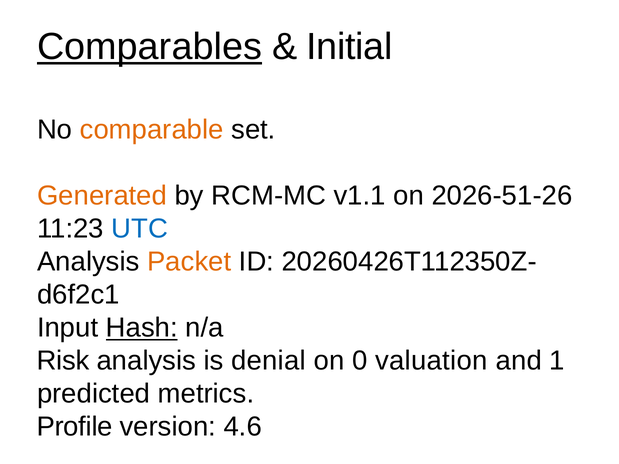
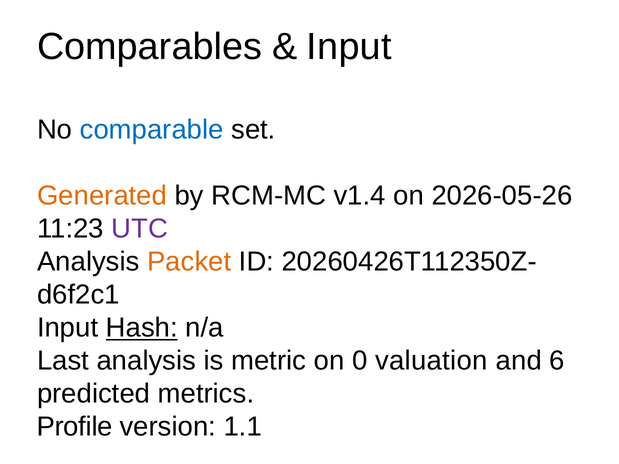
Comparables underline: present -> none
Initial at (349, 47): Initial -> Input
comparable colour: orange -> blue
v1.1: v1.1 -> v1.4
2026-51-26: 2026-51-26 -> 2026-05-26
UTC colour: blue -> purple
Risk: Risk -> Last
denial: denial -> metric
1: 1 -> 6
4.6: 4.6 -> 1.1
